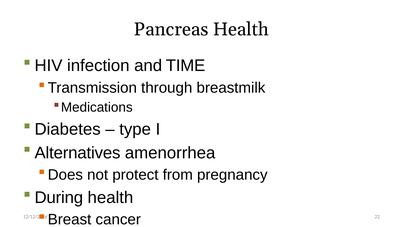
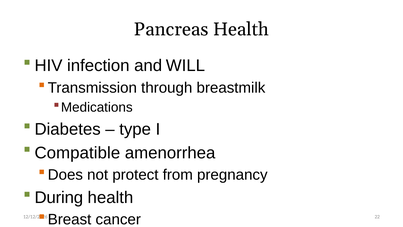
TIME: TIME -> WILL
Alternatives: Alternatives -> Compatible
